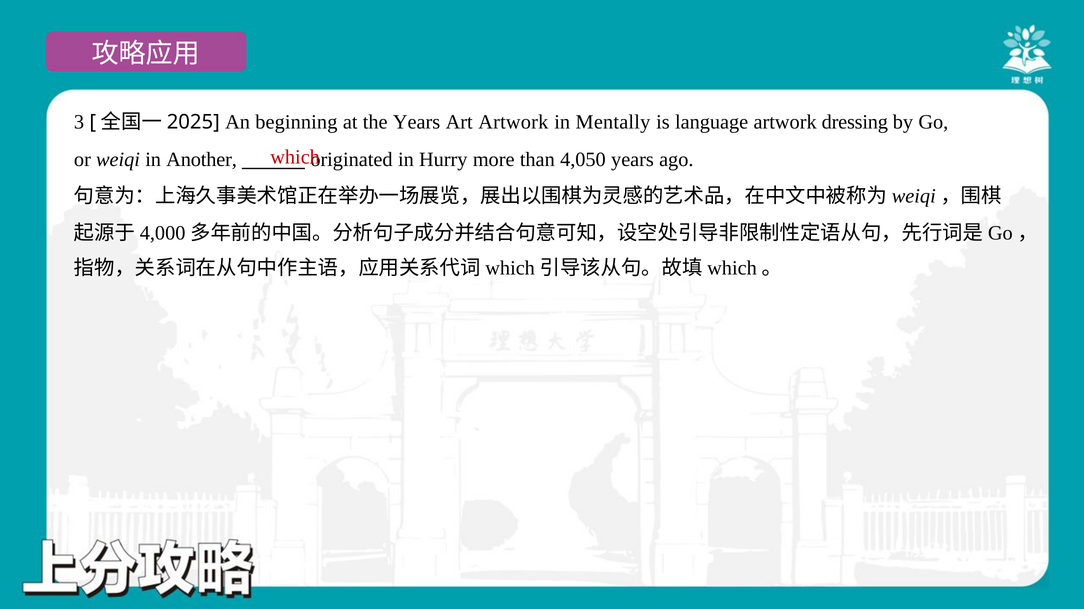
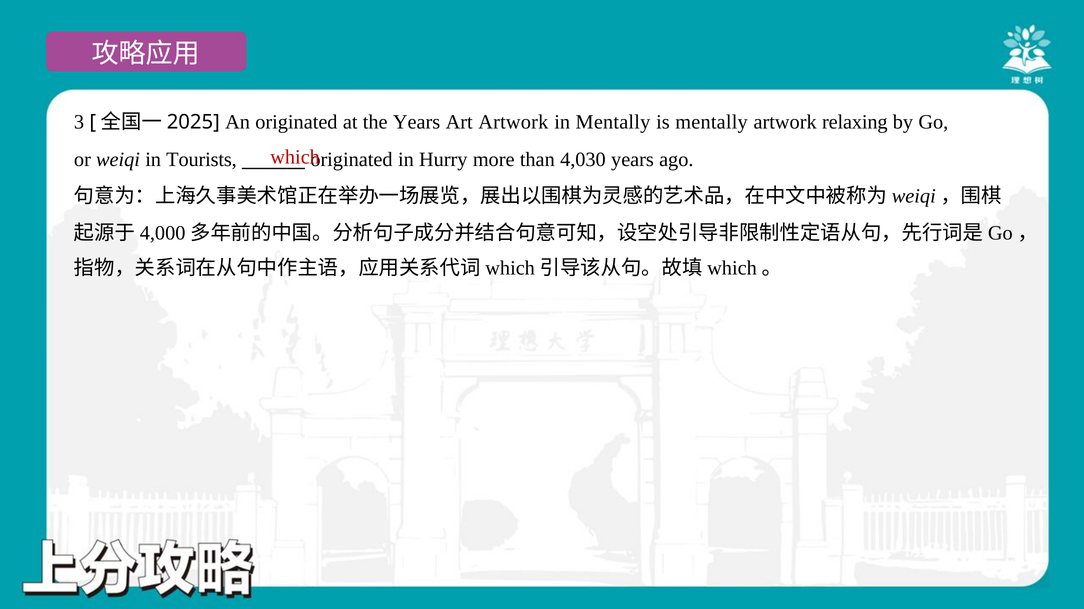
An beginning: beginning -> originated
is language: language -> mentally
dressing: dressing -> relaxing
Another: Another -> Tourists
4,050: 4,050 -> 4,030
